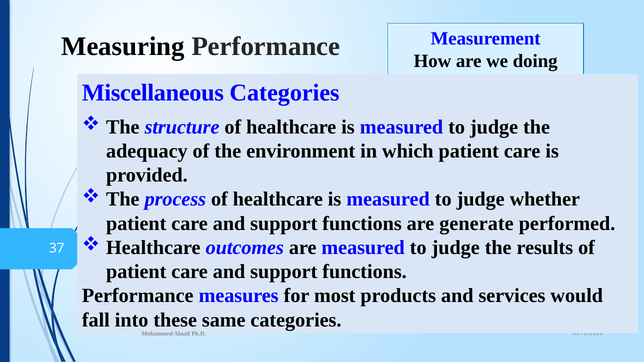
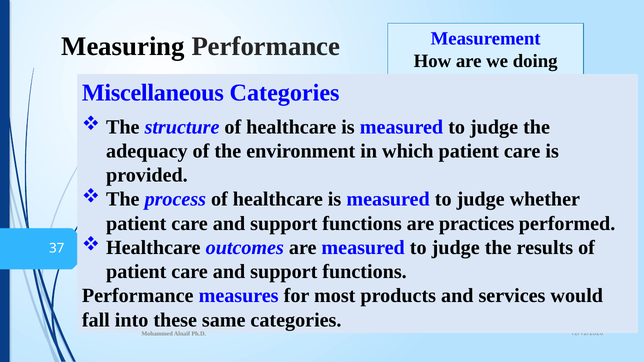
generate: generate -> practices
